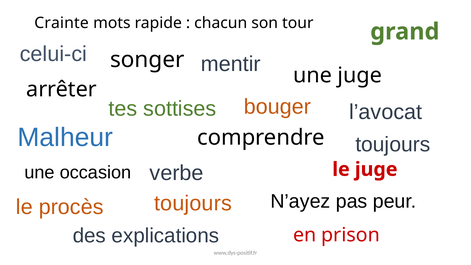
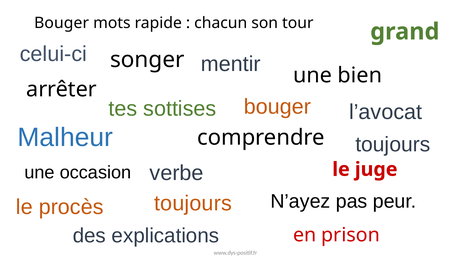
Crainte at (62, 23): Crainte -> Bouger
une juge: juge -> bien
